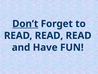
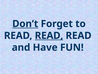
READ at (49, 35) underline: none -> present
